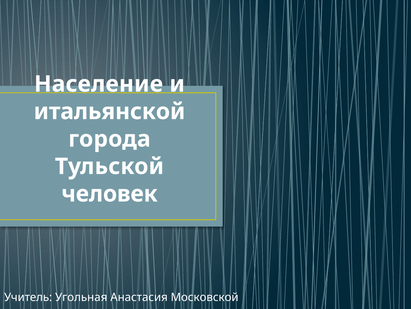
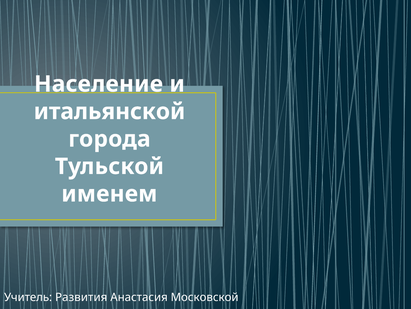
человек: человек -> именем
Угольная: Угольная -> Развития
